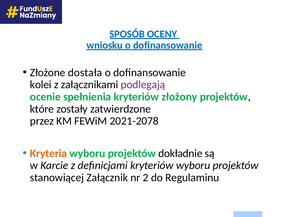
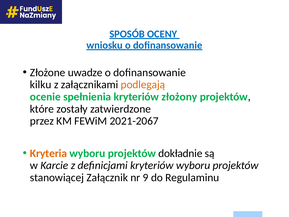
dostała: dostała -> uwadze
kolei: kolei -> kilku
podlegają colour: purple -> orange
2021-2078: 2021-2078 -> 2021-2067
2: 2 -> 9
